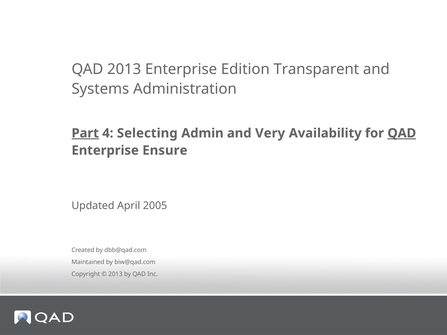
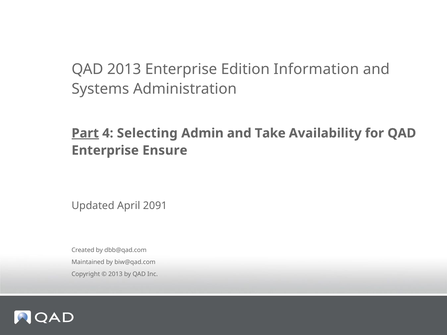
Transparent: Transparent -> Information
Very: Very -> Take
QAD at (402, 133) underline: present -> none
2005: 2005 -> 2091
